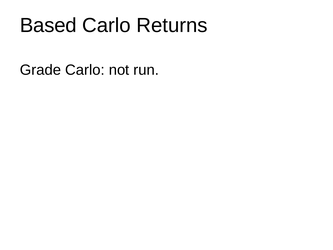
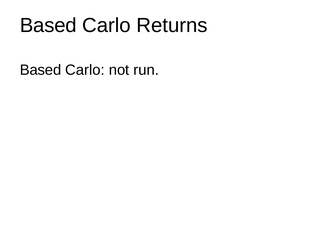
Grade at (40, 70): Grade -> Based
